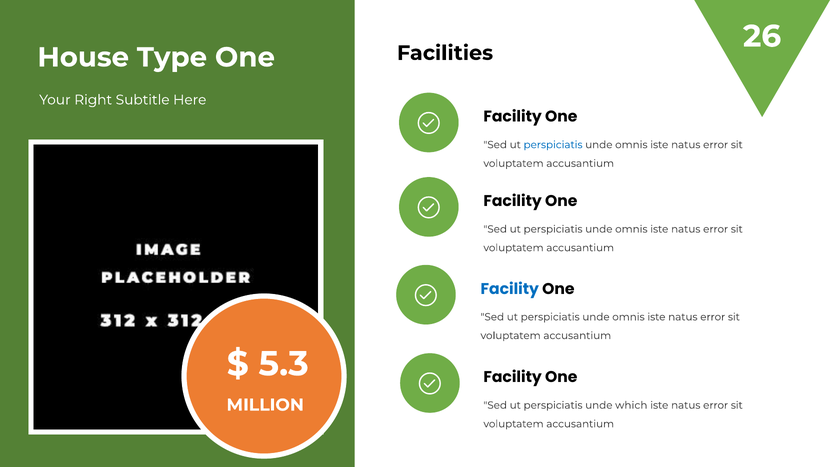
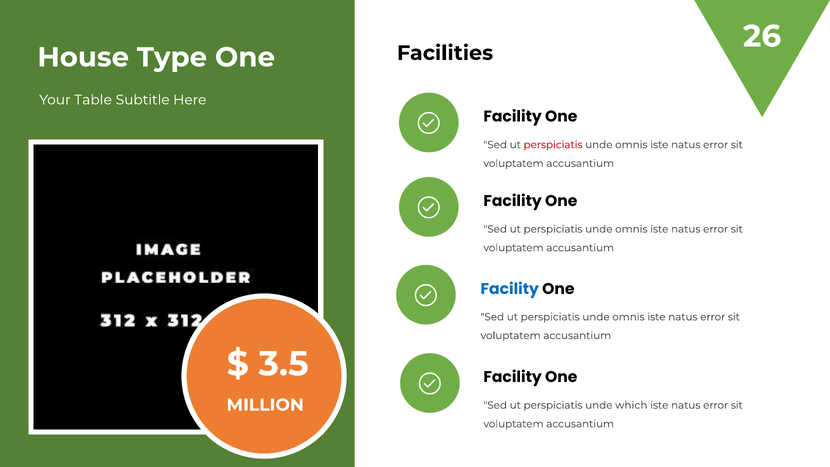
Right: Right -> Table
perspiciatis at (553, 145) colour: blue -> red
5.3: 5.3 -> 3.5
